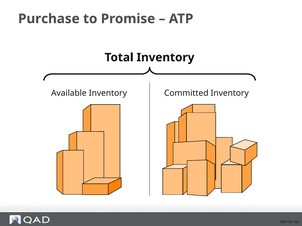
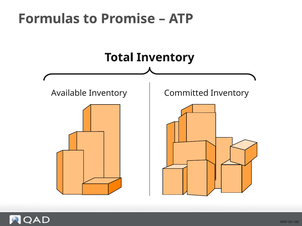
Purchase: Purchase -> Formulas
